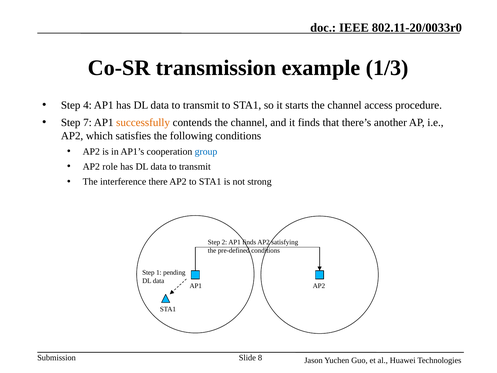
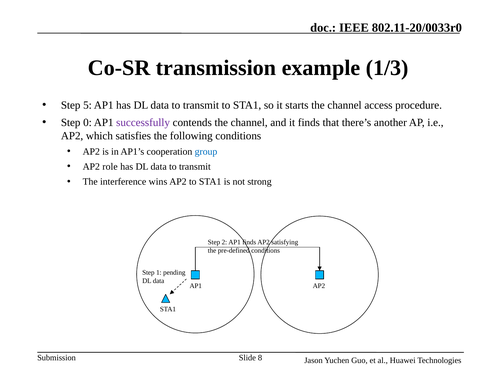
4: 4 -> 5
7: 7 -> 0
successfully colour: orange -> purple
there: there -> wins
